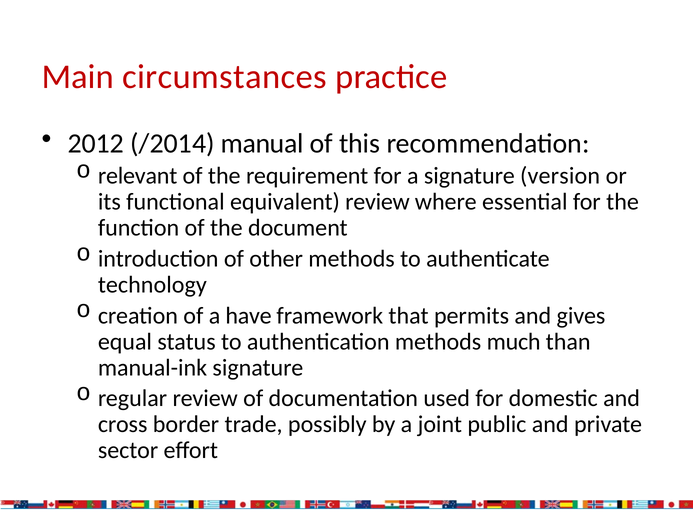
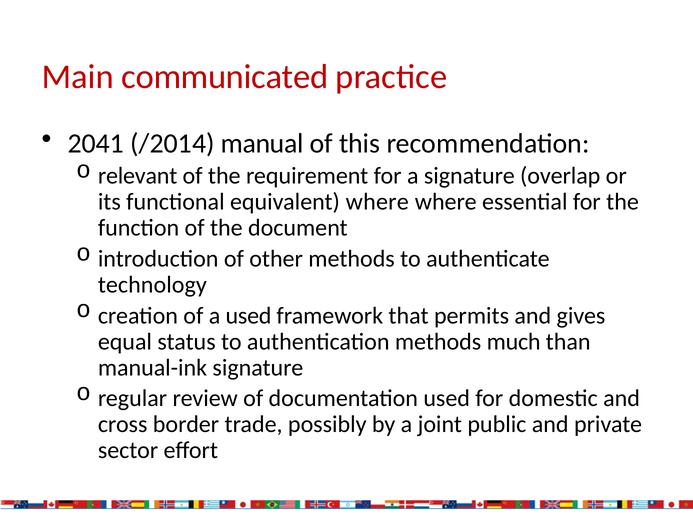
circumstances: circumstances -> communicated
2012: 2012 -> 2041
version: version -> overlap
equivalent review: review -> where
a have: have -> used
